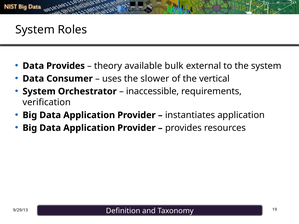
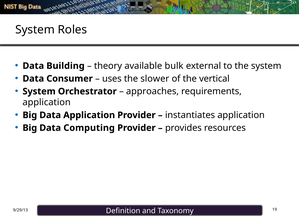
Data Provides: Provides -> Building
inaccessible: inaccessible -> approaches
verification at (47, 102): verification -> application
Application at (89, 128): Application -> Computing
